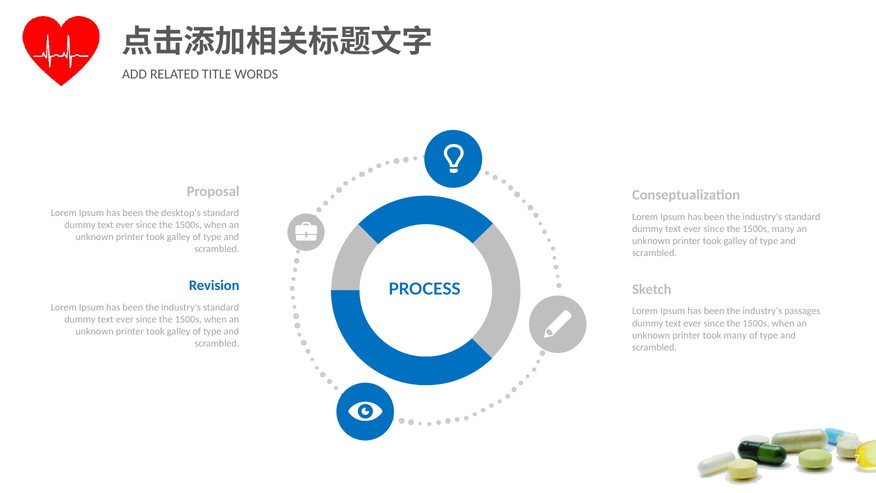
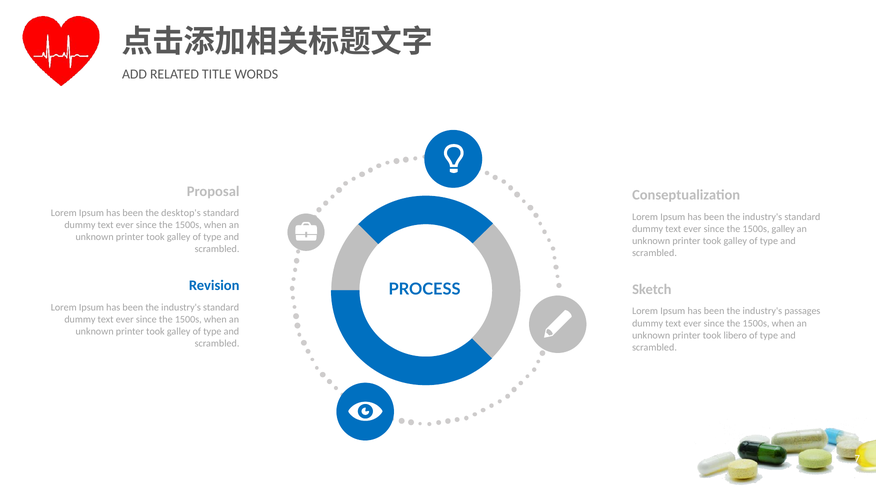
1500s many: many -> galley
took many: many -> libero
